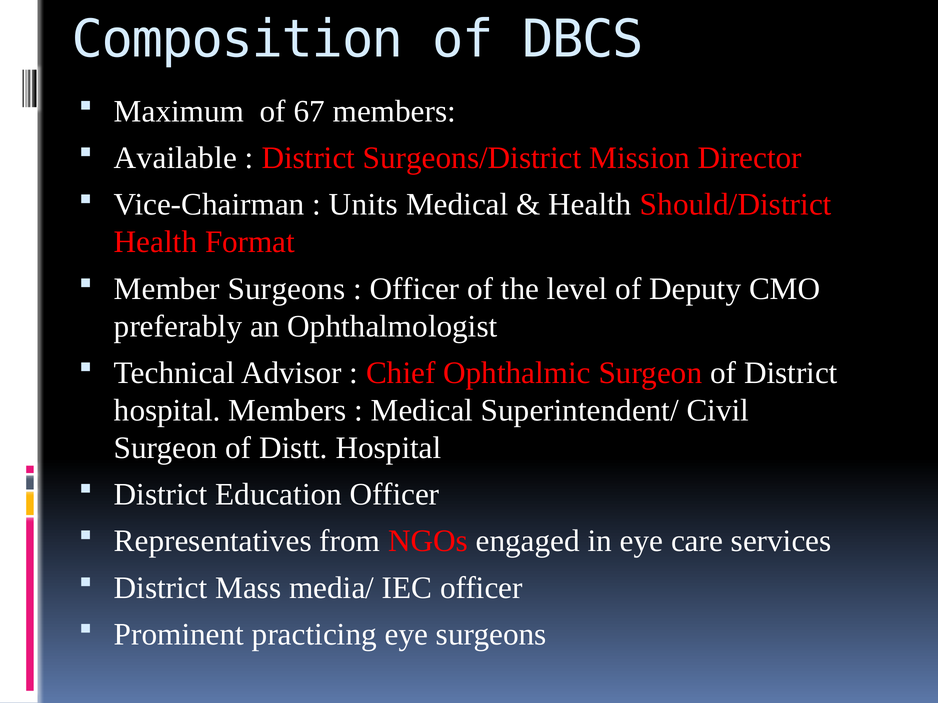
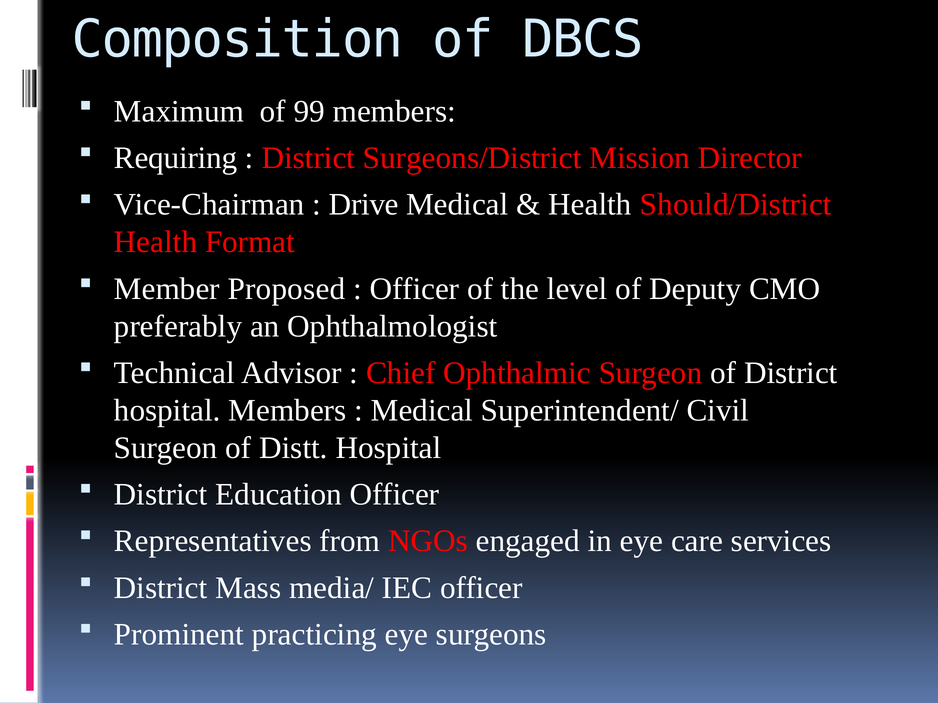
67: 67 -> 99
Available: Available -> Requiring
Units: Units -> Drive
Member Surgeons: Surgeons -> Proposed
